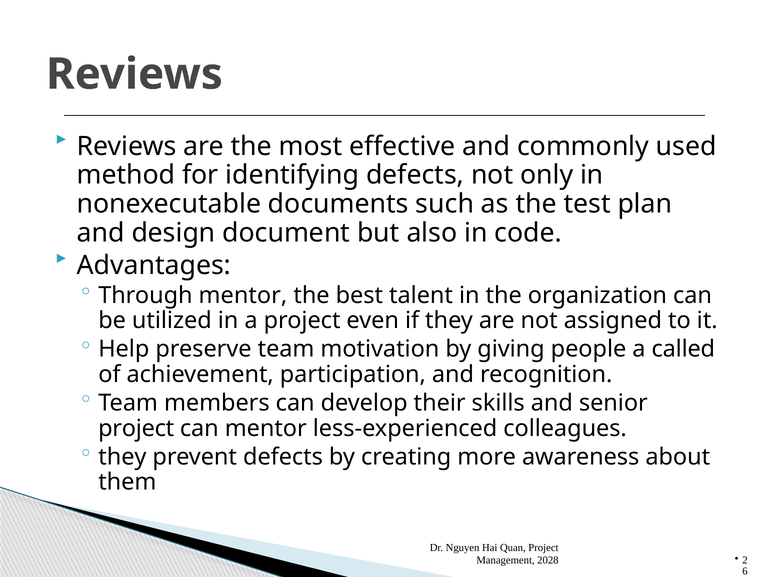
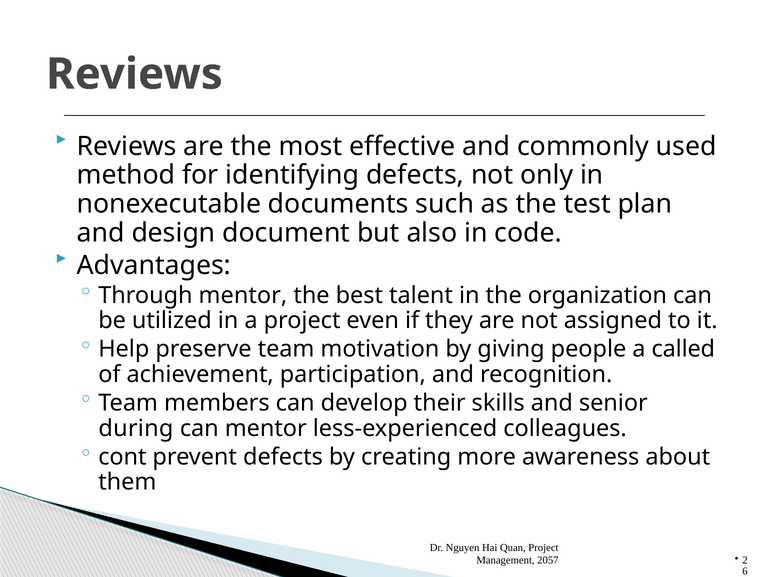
project at (136, 428): project -> during
they at (122, 457): they -> cont
2028: 2028 -> 2057
